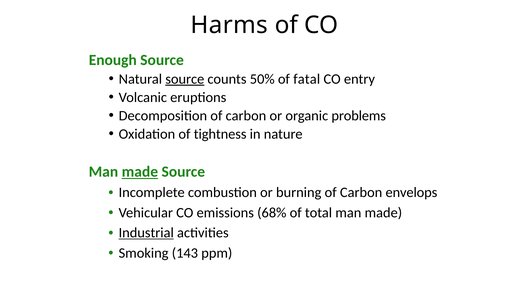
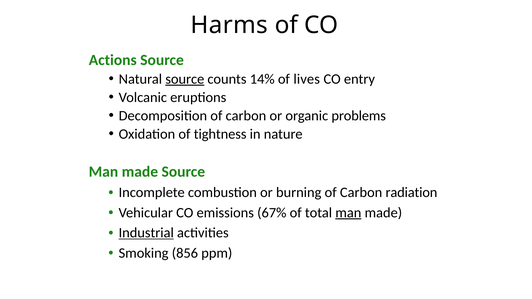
Enough: Enough -> Actions
50%: 50% -> 14%
fatal: fatal -> lives
made at (140, 172) underline: present -> none
envelops: envelops -> radiation
68%: 68% -> 67%
man at (348, 213) underline: none -> present
143: 143 -> 856
